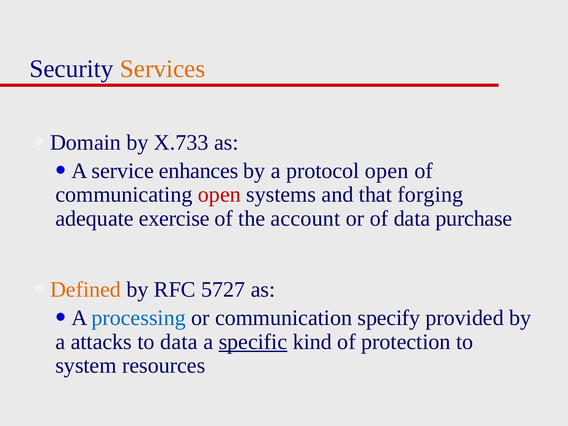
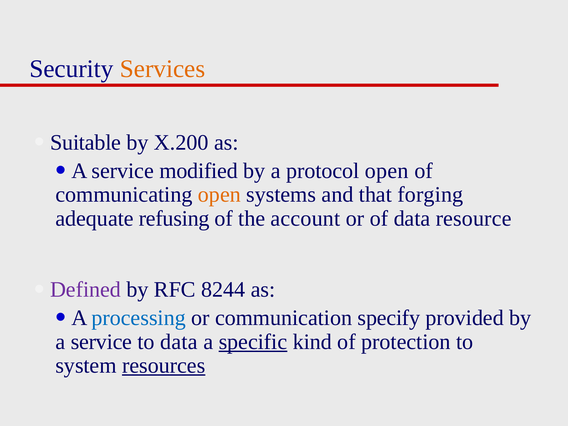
Domain: Domain -> Suitable
X.733: X.733 -> X.200
enhances: enhances -> modified
open at (219, 195) colour: red -> orange
exercise: exercise -> refusing
purchase: purchase -> resource
Defined colour: orange -> purple
5727: 5727 -> 8244
attacks at (101, 342): attacks -> service
resources underline: none -> present
